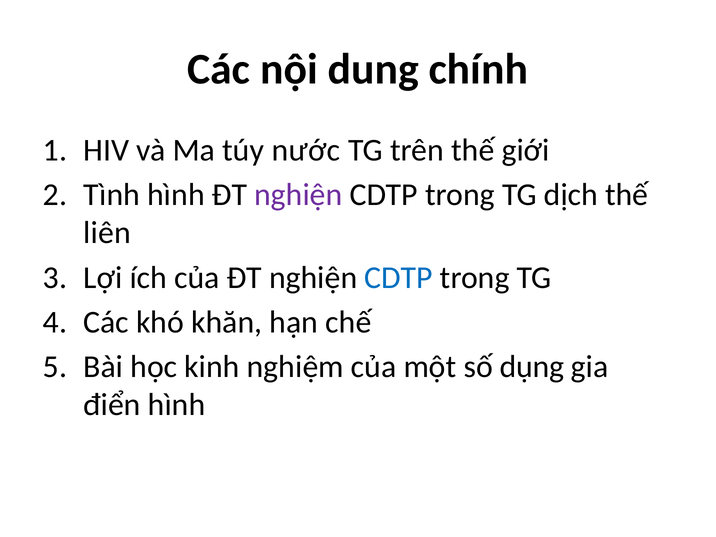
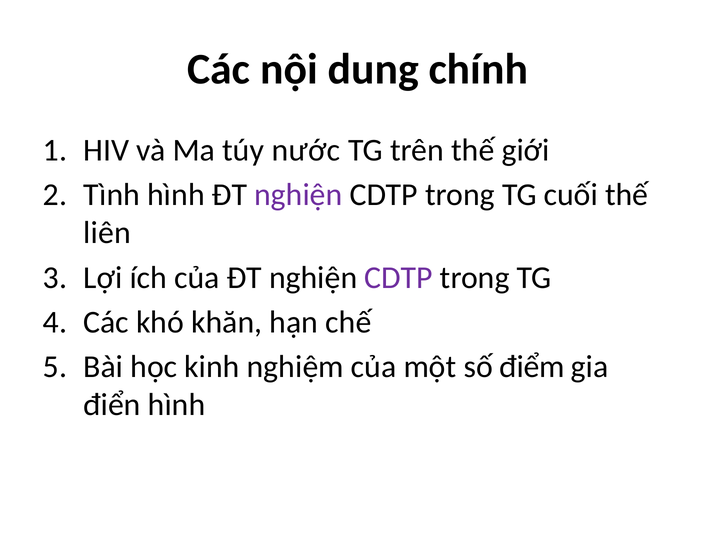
dịch: dịch -> cuối
CDTP at (399, 278) colour: blue -> purple
dụng: dụng -> điểm
